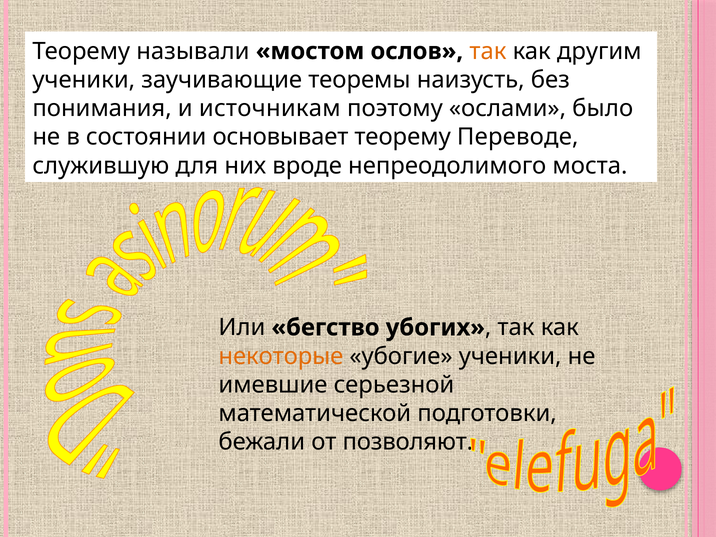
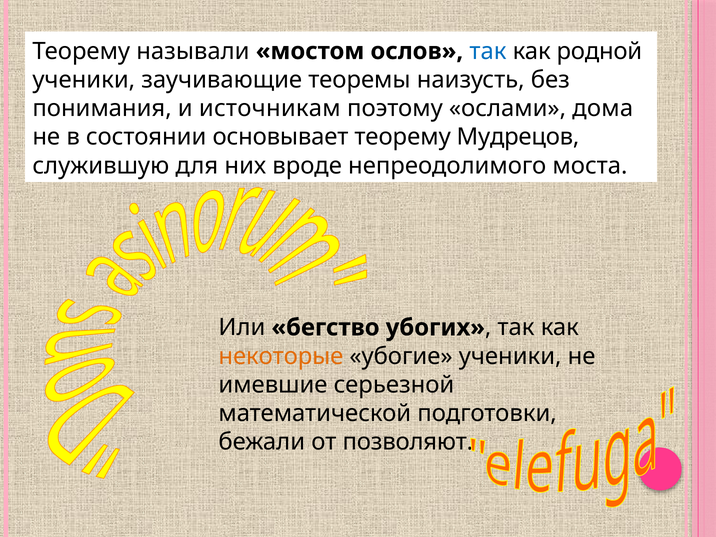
так at (488, 51) colour: orange -> blue
другим: другим -> родной
было: было -> дома
Переводе: Переводе -> Мудрецов
